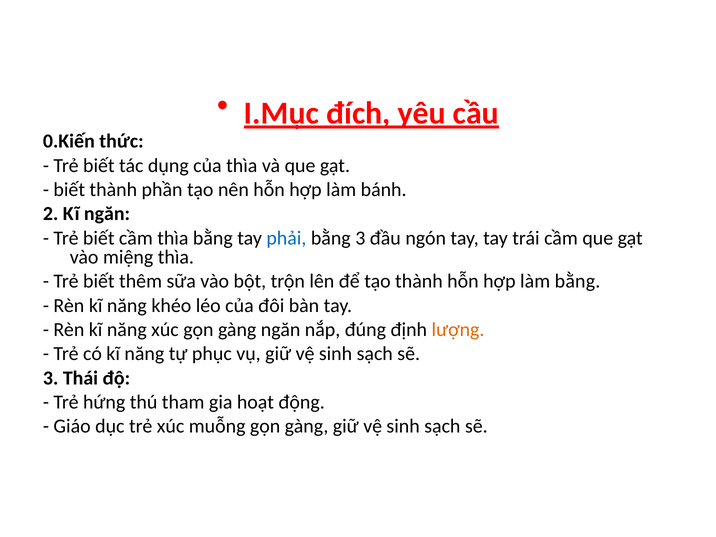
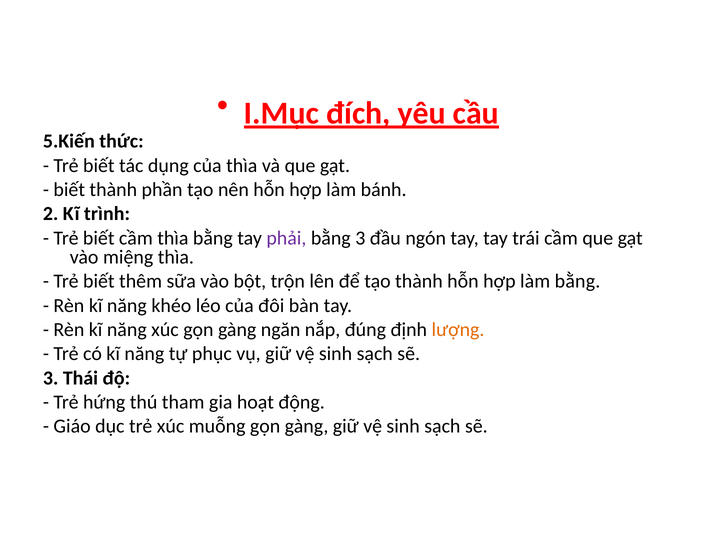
0.Kiến: 0.Kiến -> 5.Kiến
Kĩ ngăn: ngăn -> trình
phải colour: blue -> purple
